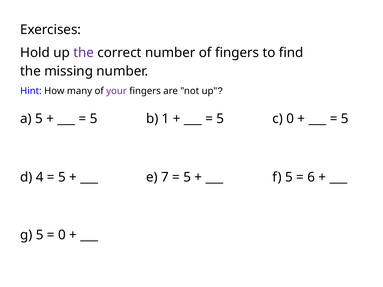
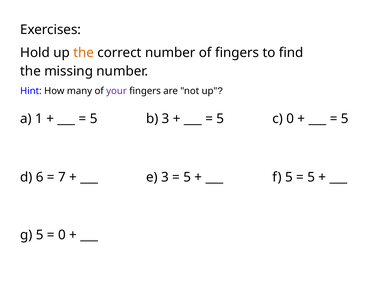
the at (84, 53) colour: purple -> orange
a 5: 5 -> 1
b 1: 1 -> 3
4: 4 -> 6
5 at (62, 177): 5 -> 7
e 7: 7 -> 3
6 at (311, 177): 6 -> 5
